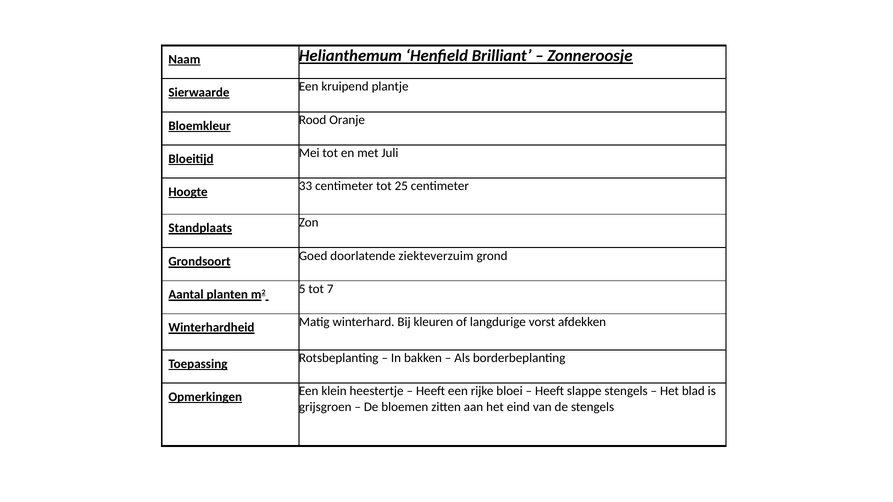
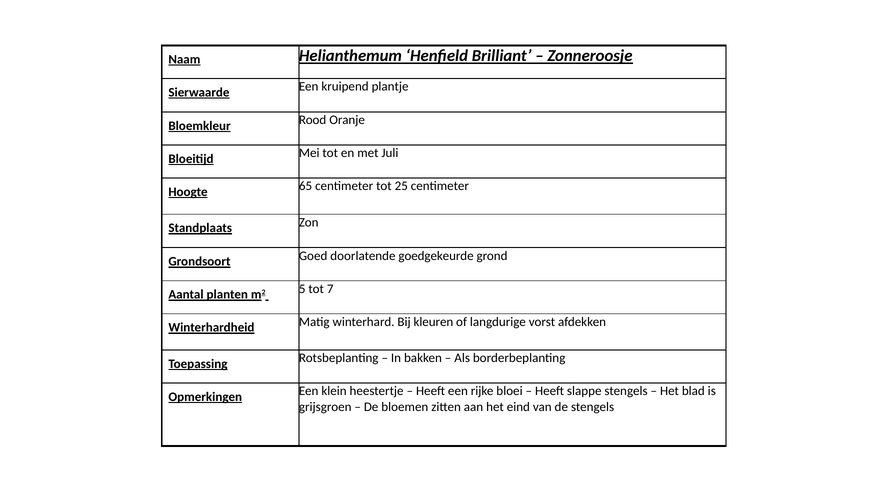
33: 33 -> 65
ziekteverzuim: ziekteverzuim -> goedgekeurde
